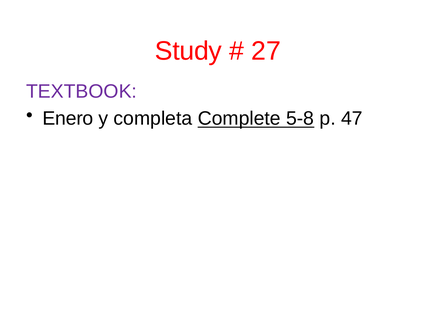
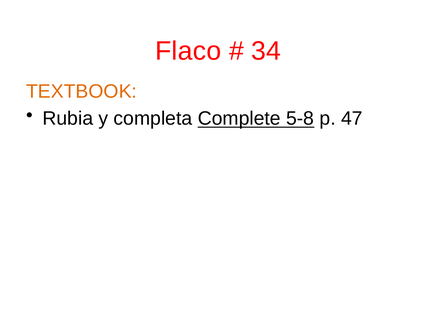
Study: Study -> Flaco
27: 27 -> 34
TEXTBOOK colour: purple -> orange
Enero: Enero -> Rubia
